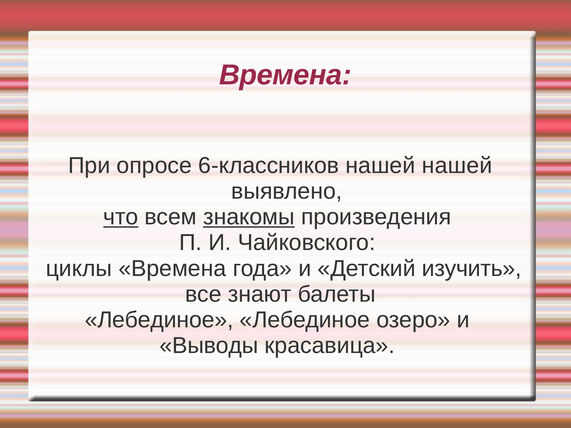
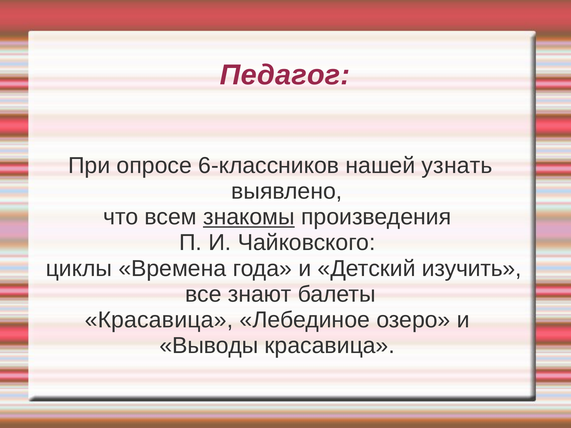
Времена at (285, 75): Времена -> Педагог
нашей нашей: нашей -> узнать
что underline: present -> none
Лебединое at (159, 320): Лебединое -> Красавица
